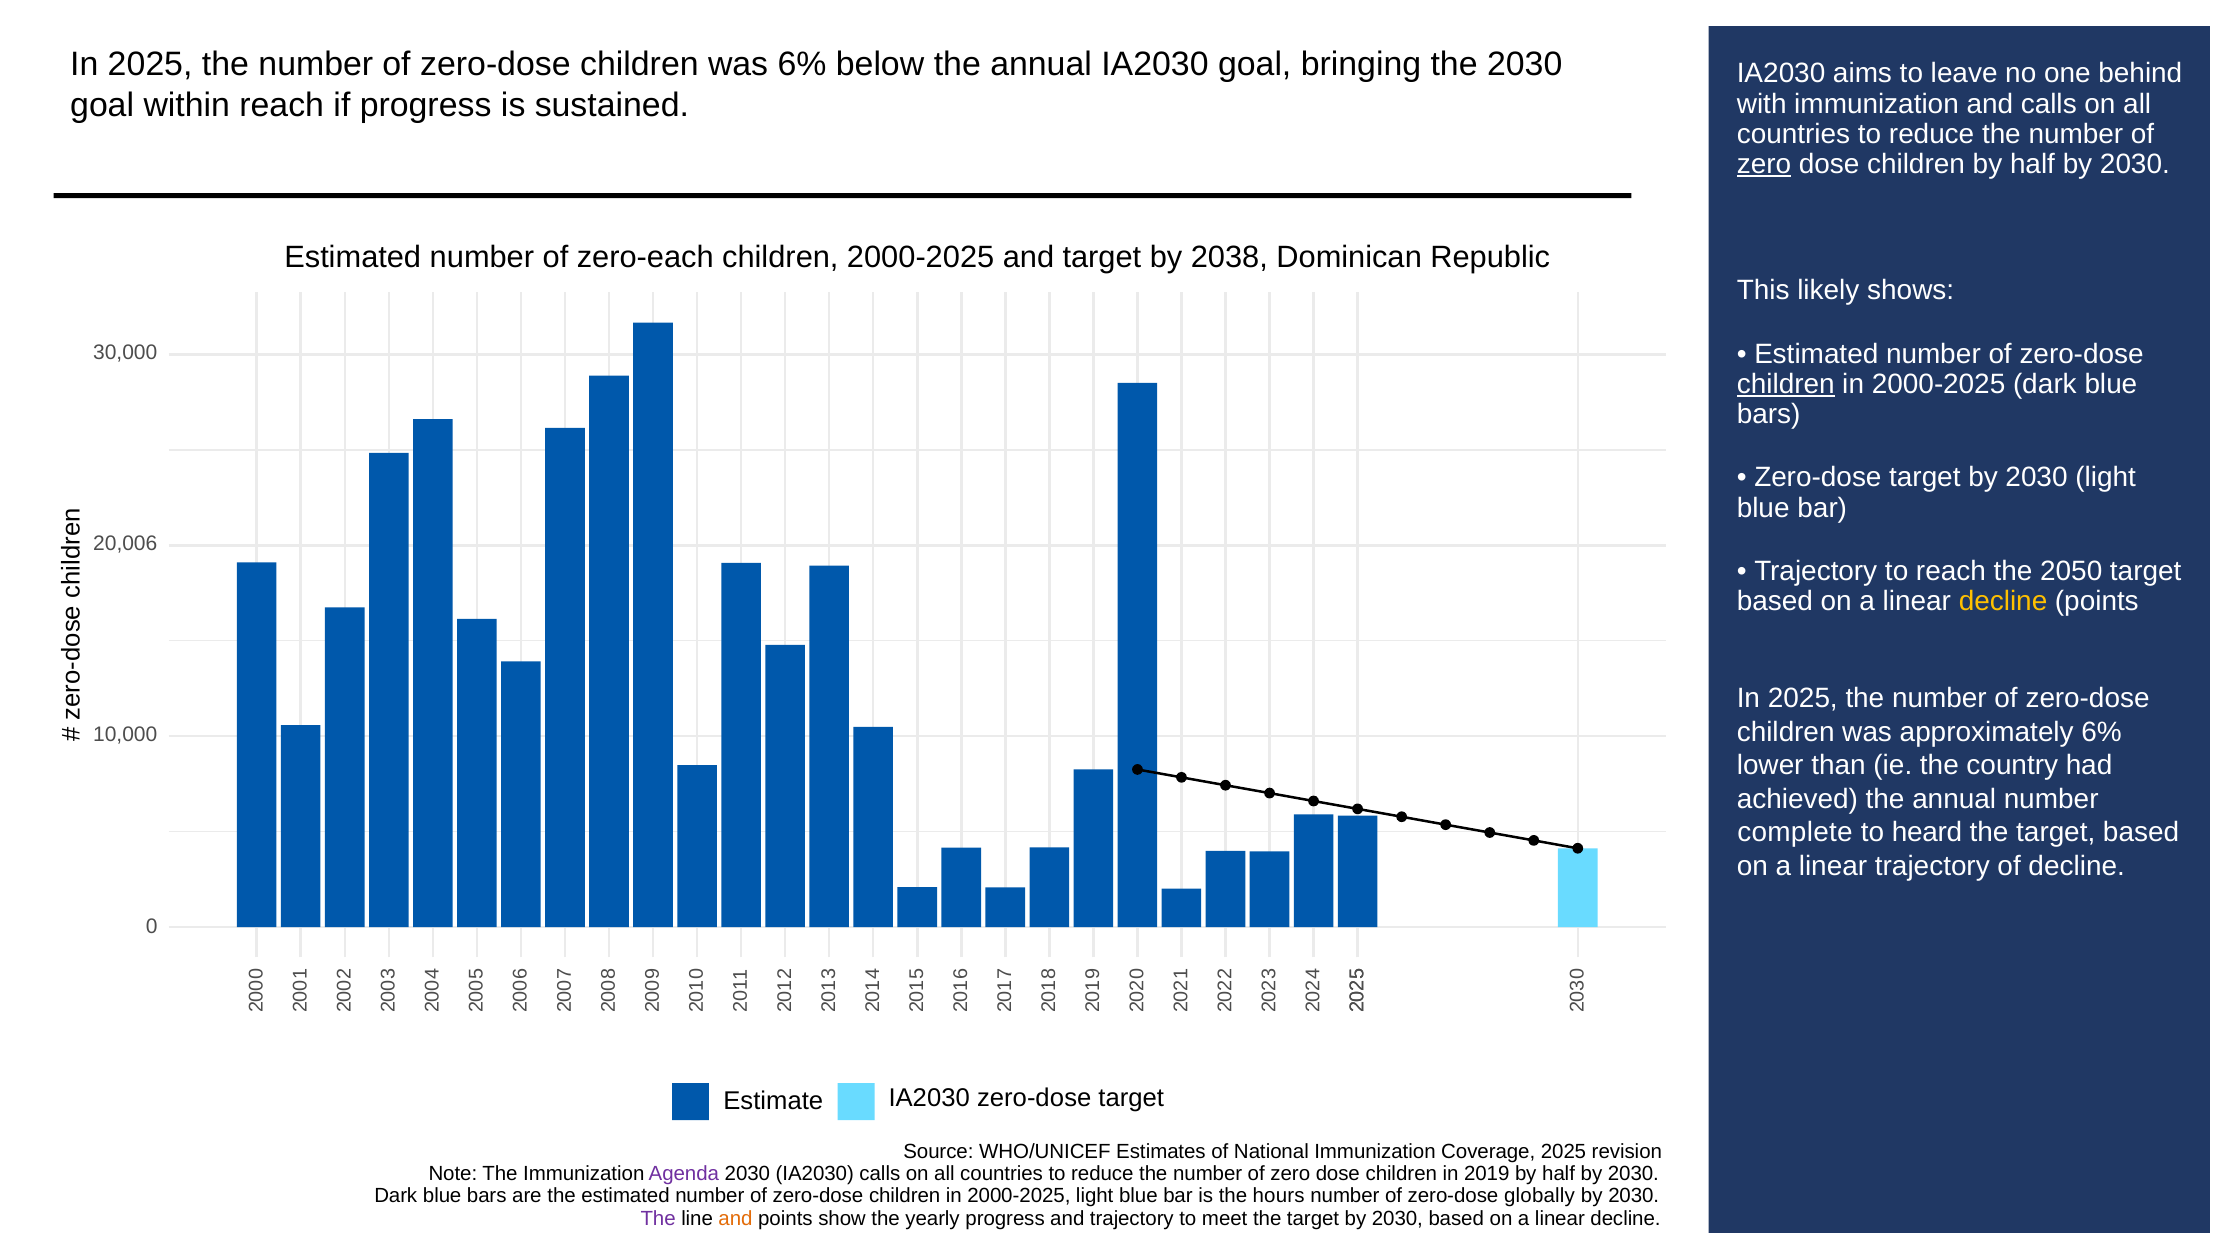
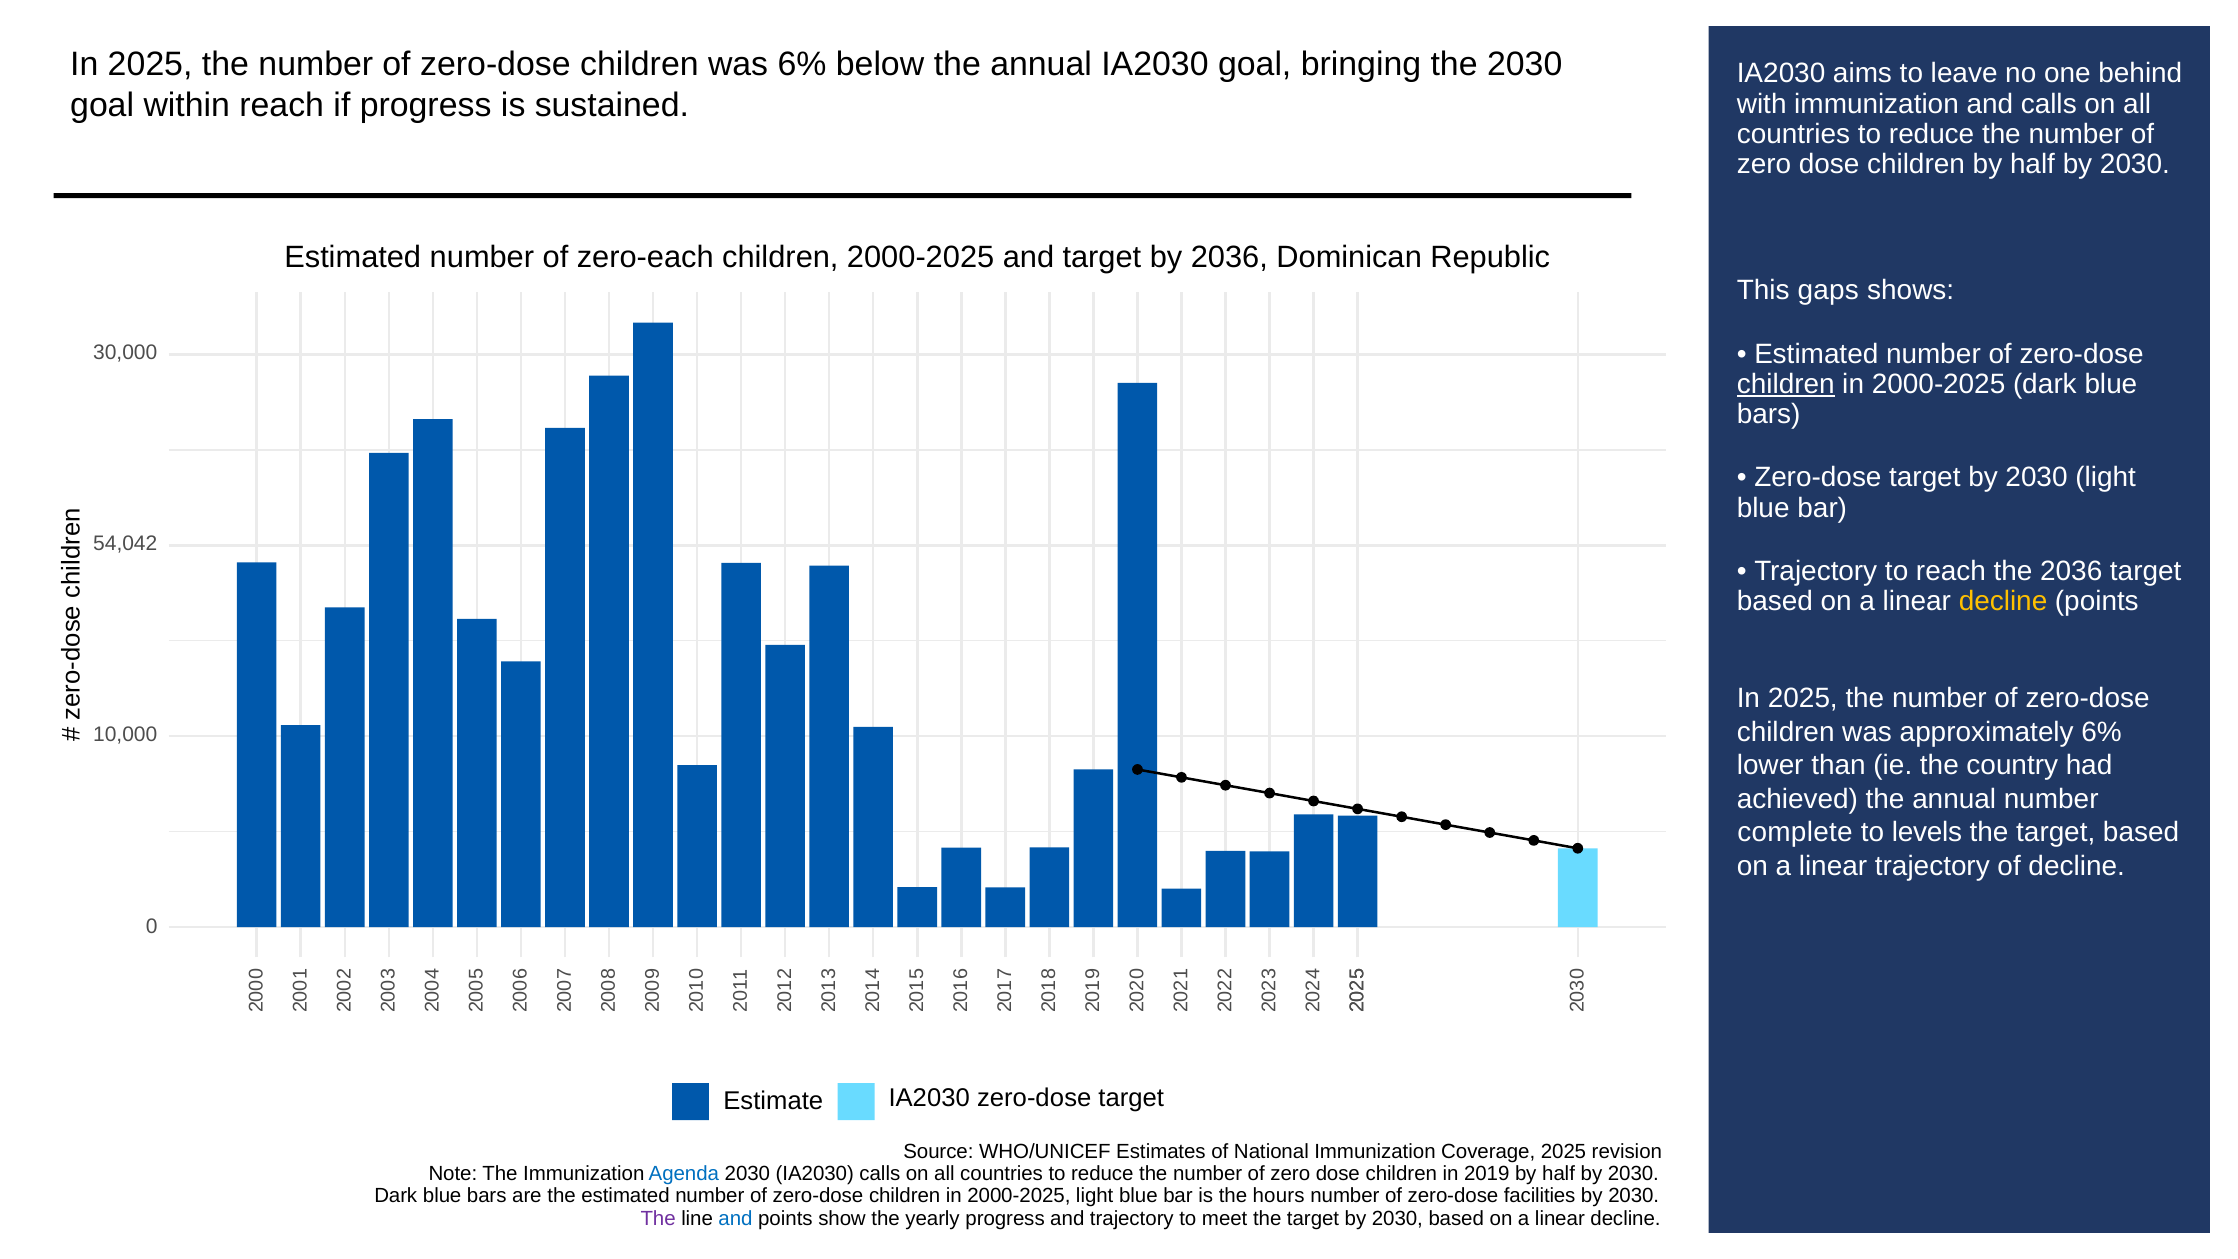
zero at (1764, 164) underline: present -> none
by 2038: 2038 -> 2036
likely: likely -> gaps
20,006: 20,006 -> 54,042
the 2050: 2050 -> 2036
heard: heard -> levels
Agenda colour: purple -> blue
globally: globally -> facilities
and at (735, 1218) colour: orange -> blue
